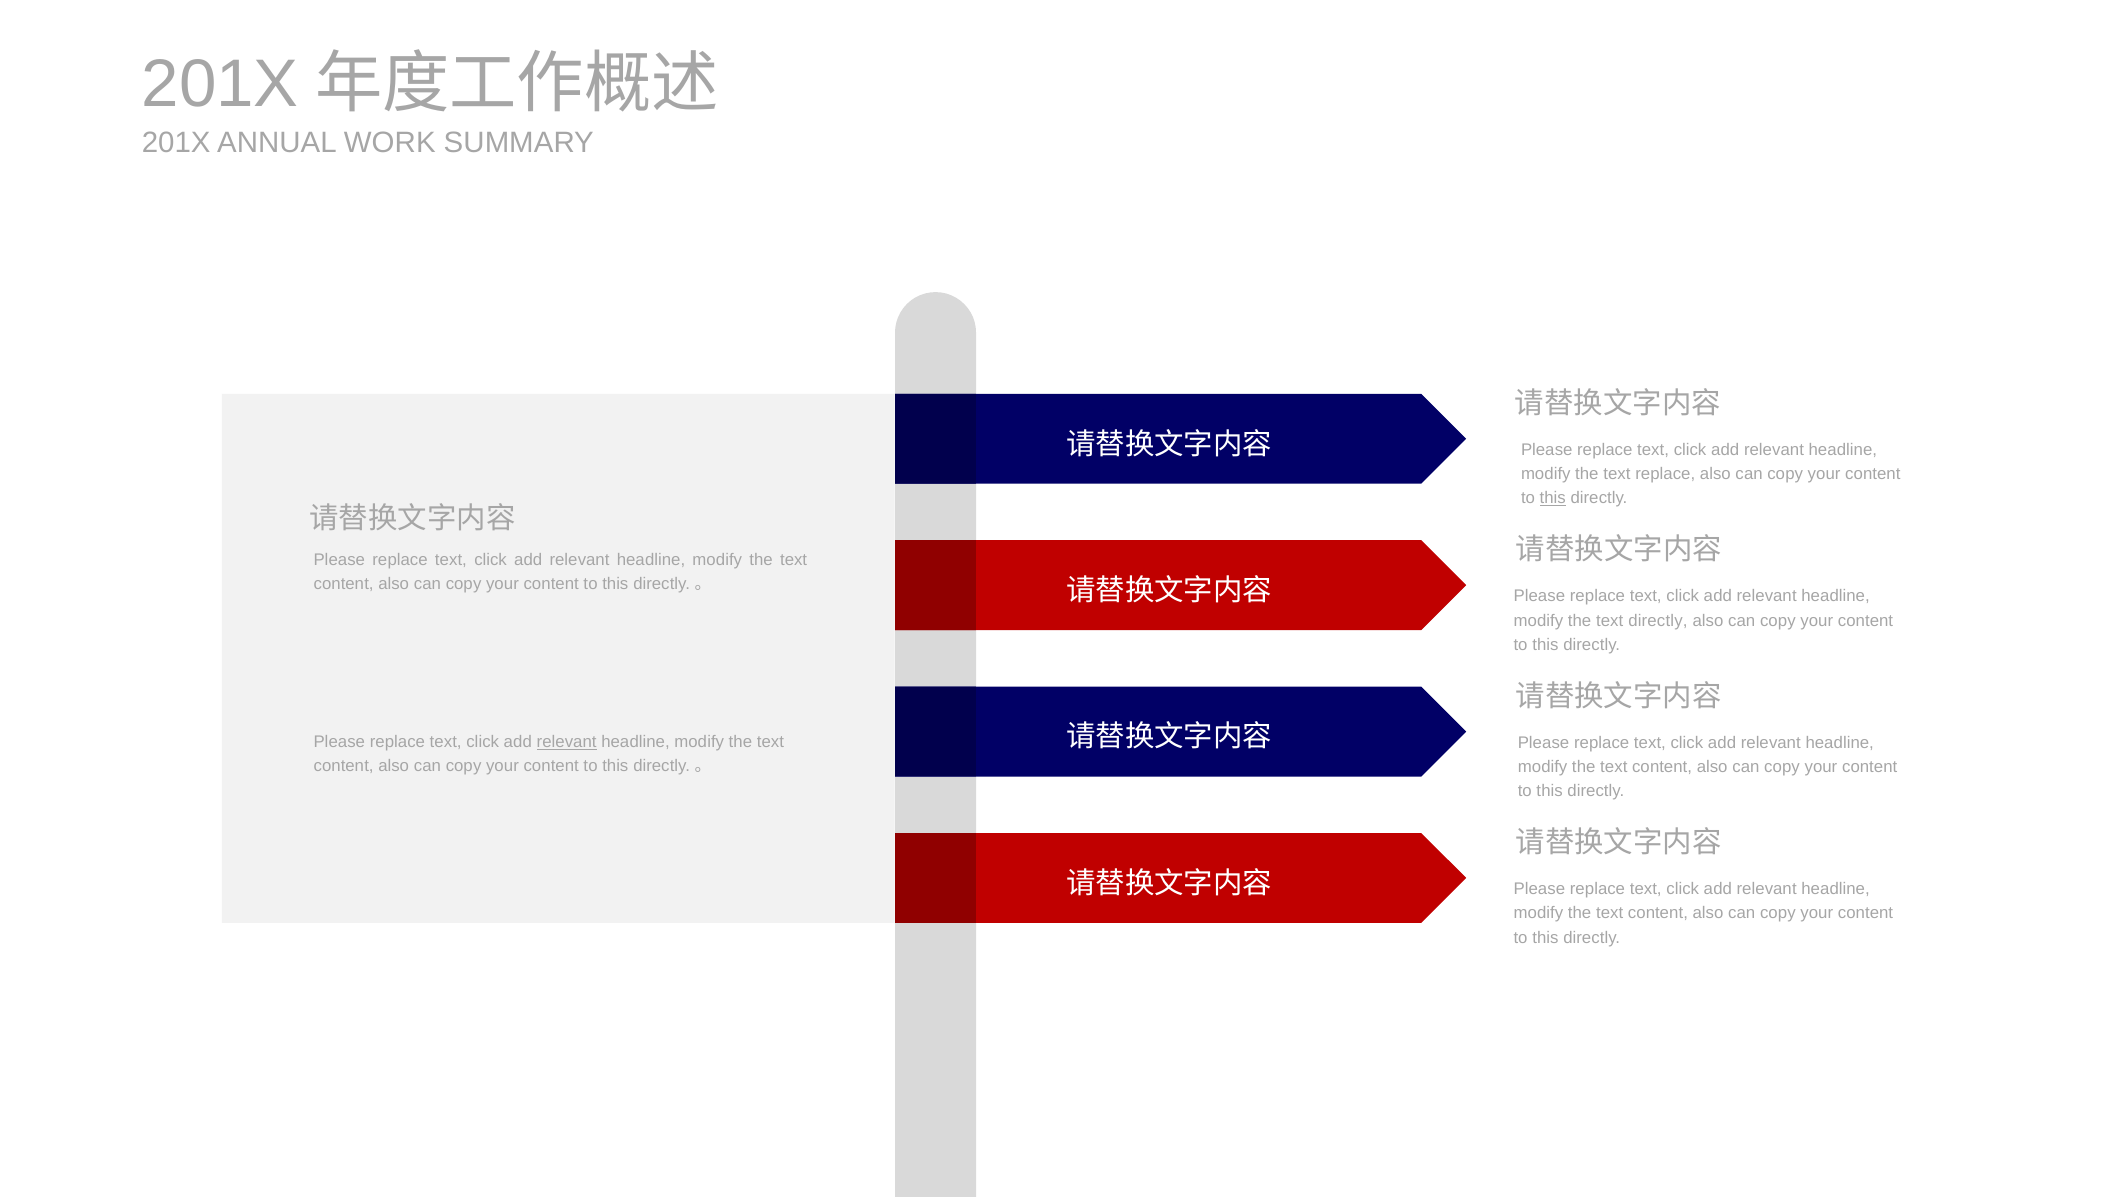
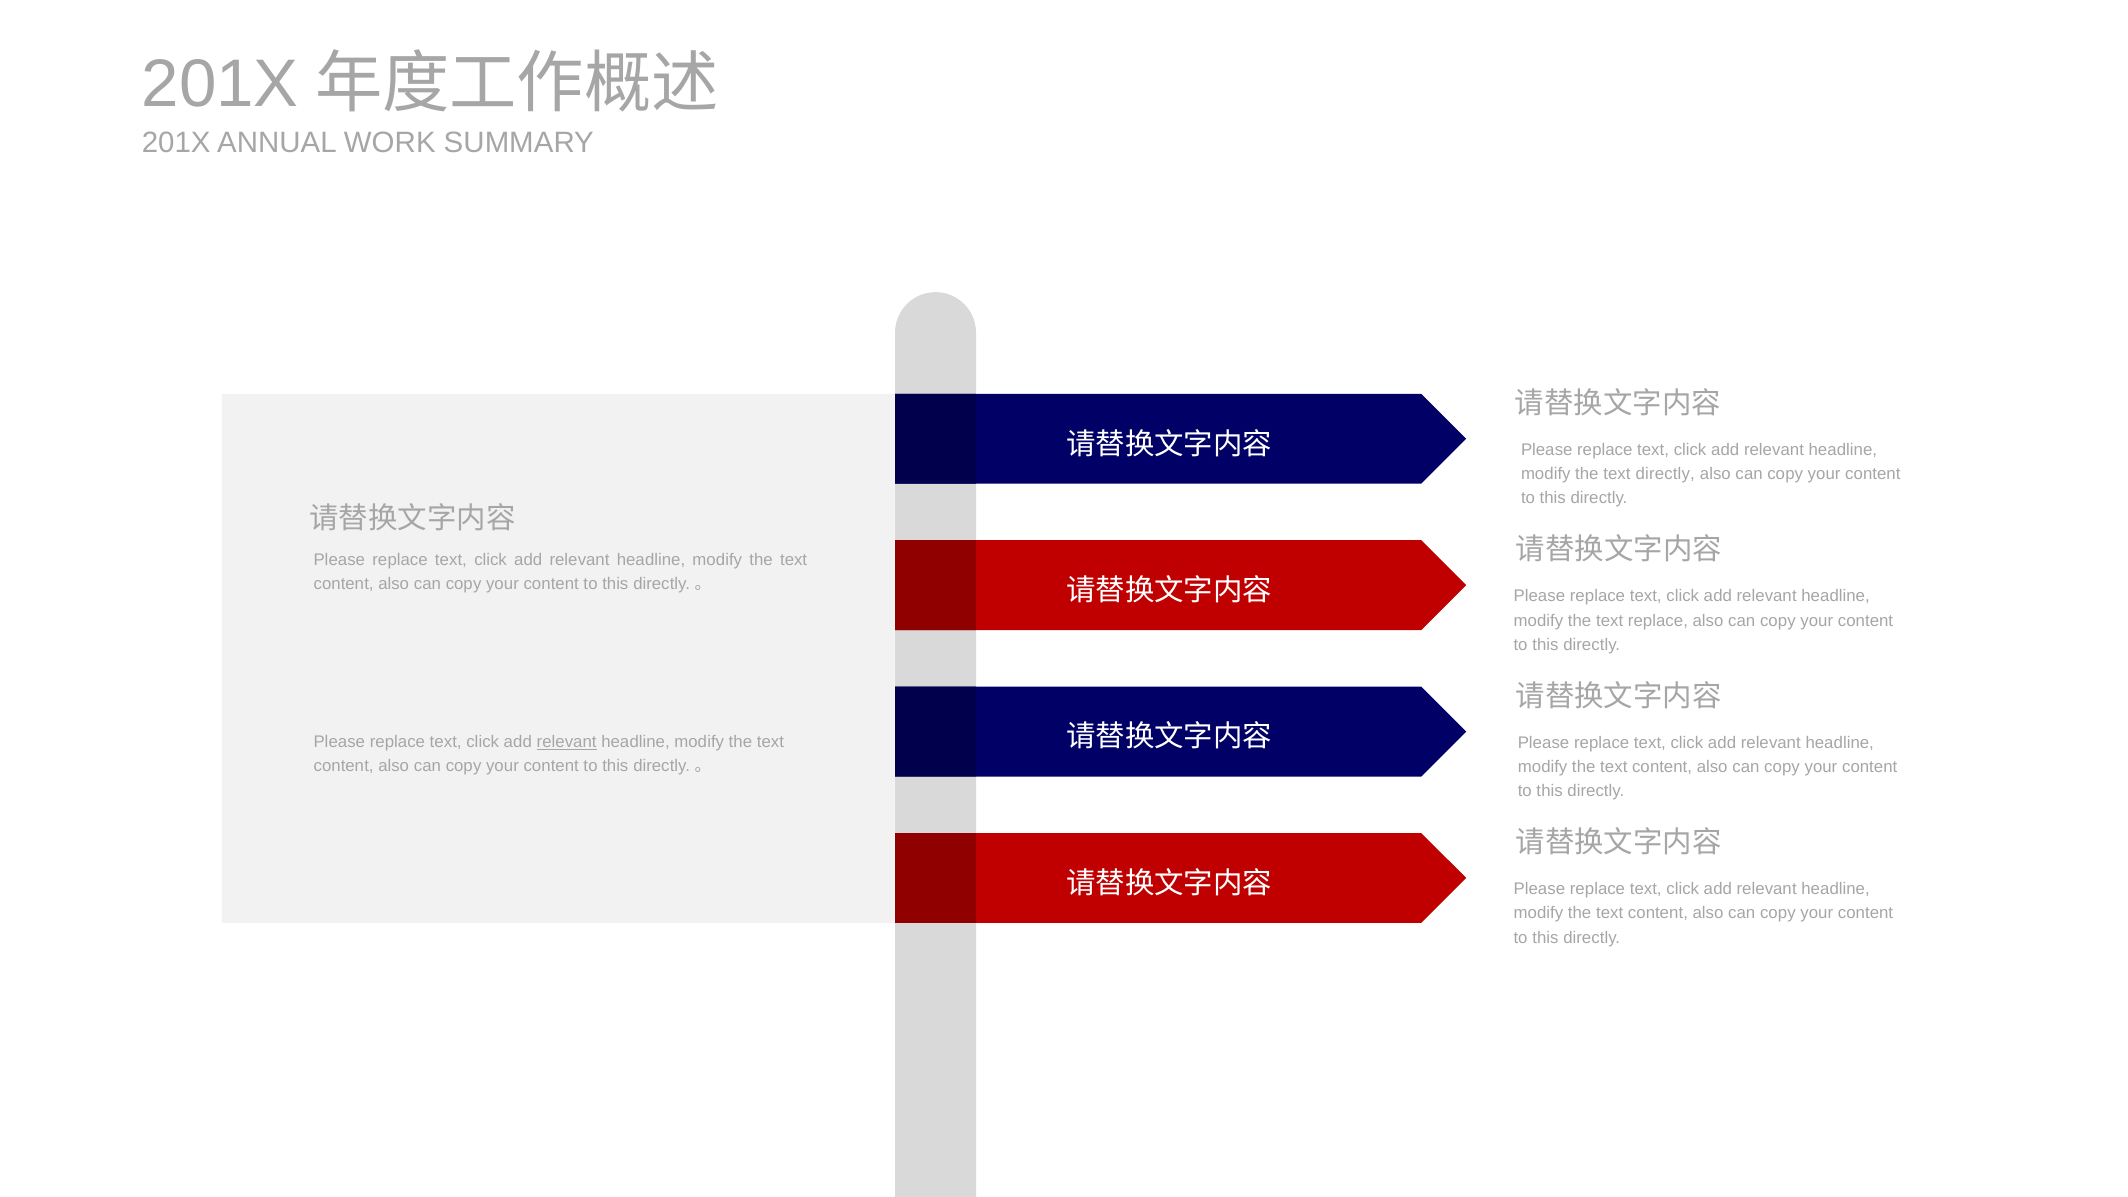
text replace: replace -> directly
this at (1553, 498) underline: present -> none
text directly: directly -> replace
